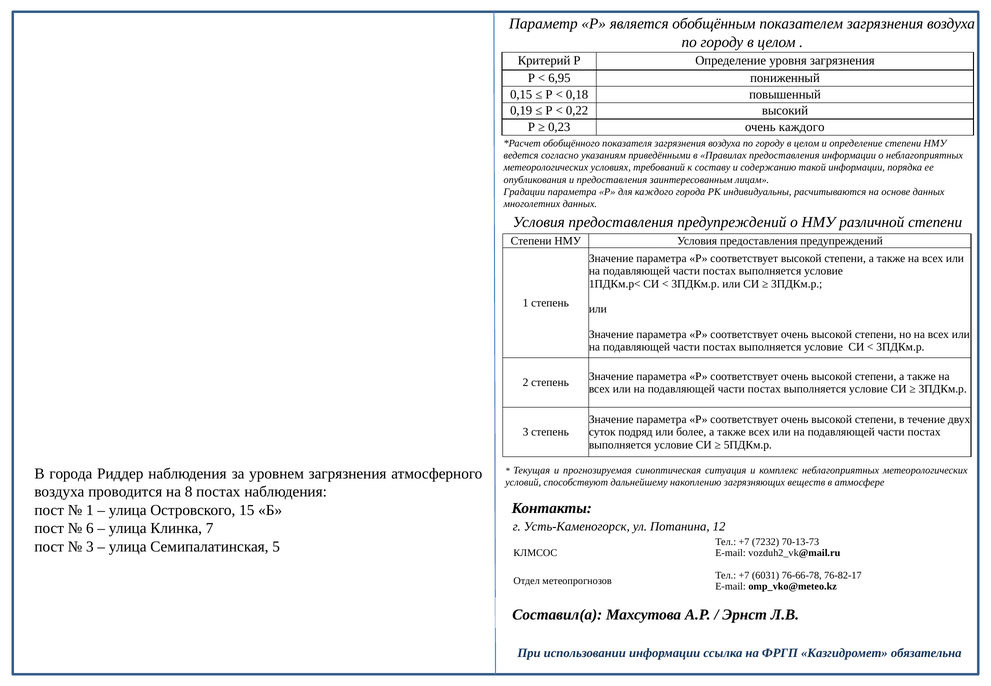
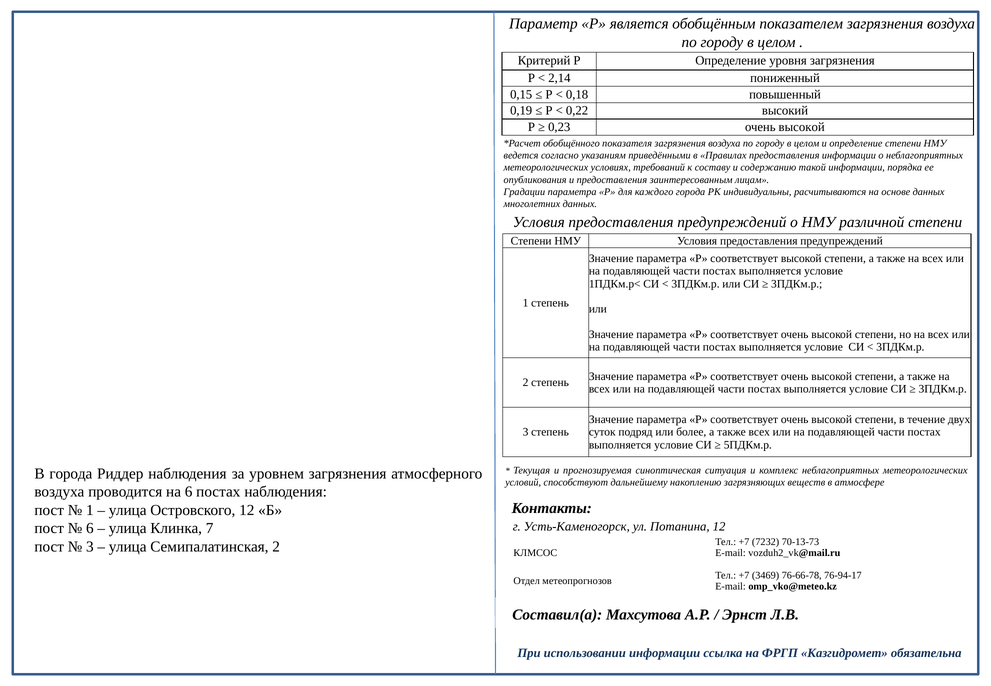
6,95: 6,95 -> 2,14
0,23 очень каждого: каждого -> высокой
на 8: 8 -> 6
Островского 15: 15 -> 12
Семипалатинская 5: 5 -> 2
6031: 6031 -> 3469
76-82-17: 76-82-17 -> 76-94-17
